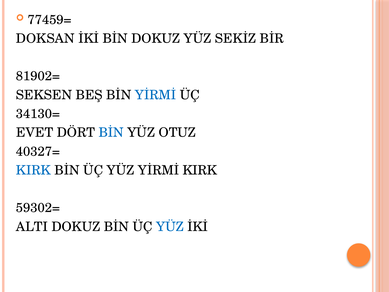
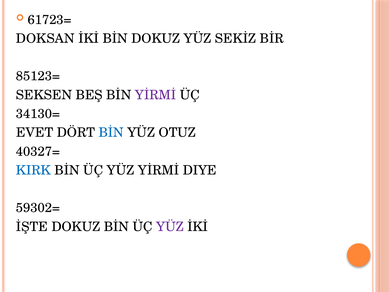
77459=: 77459= -> 61723=
81902=: 81902= -> 85123=
YİRMİ at (156, 95) colour: blue -> purple
YİRMİ KIRK: KIRK -> DIYE
ALTI: ALTI -> İŞTE
YÜZ at (170, 227) colour: blue -> purple
